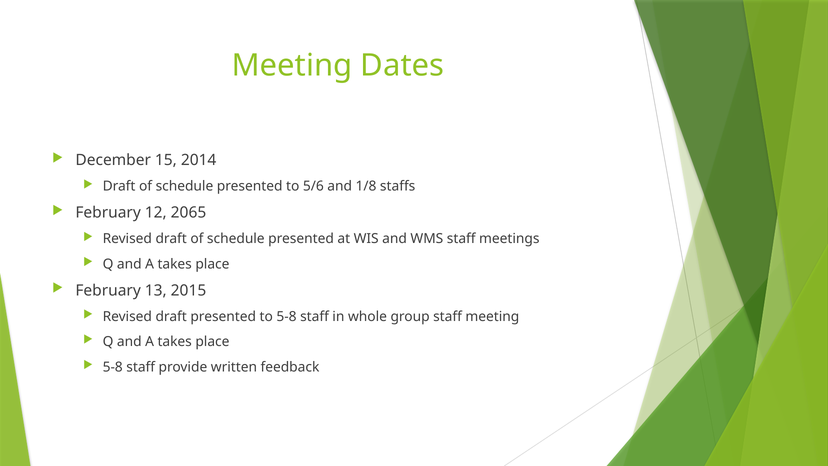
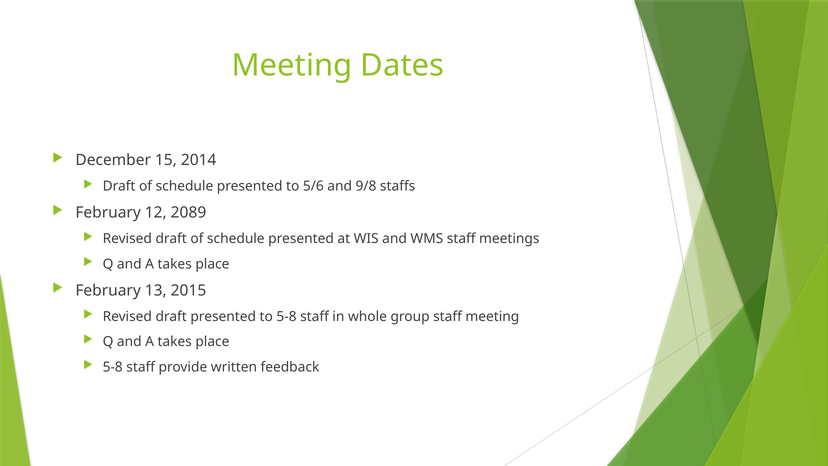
1/8: 1/8 -> 9/8
2065: 2065 -> 2089
